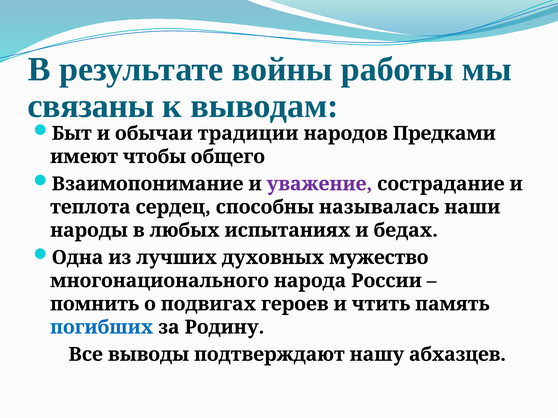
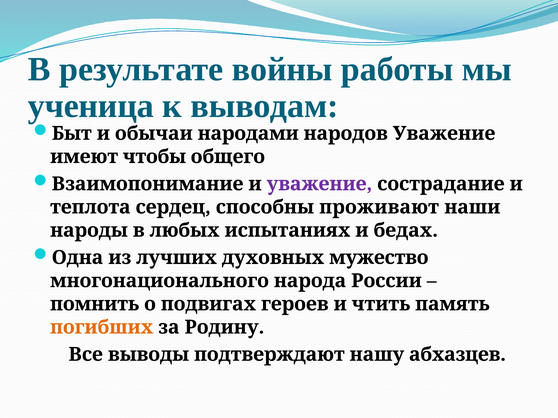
связаны: связаны -> ученица
традиции: традиции -> народами
народов Предками: Предками -> Уважение
называлась: называлась -> проживают
погибших colour: blue -> orange
